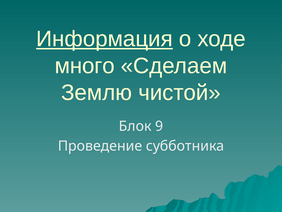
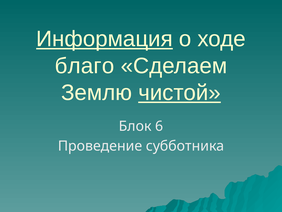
много: много -> благо
чистой underline: none -> present
9: 9 -> 6
